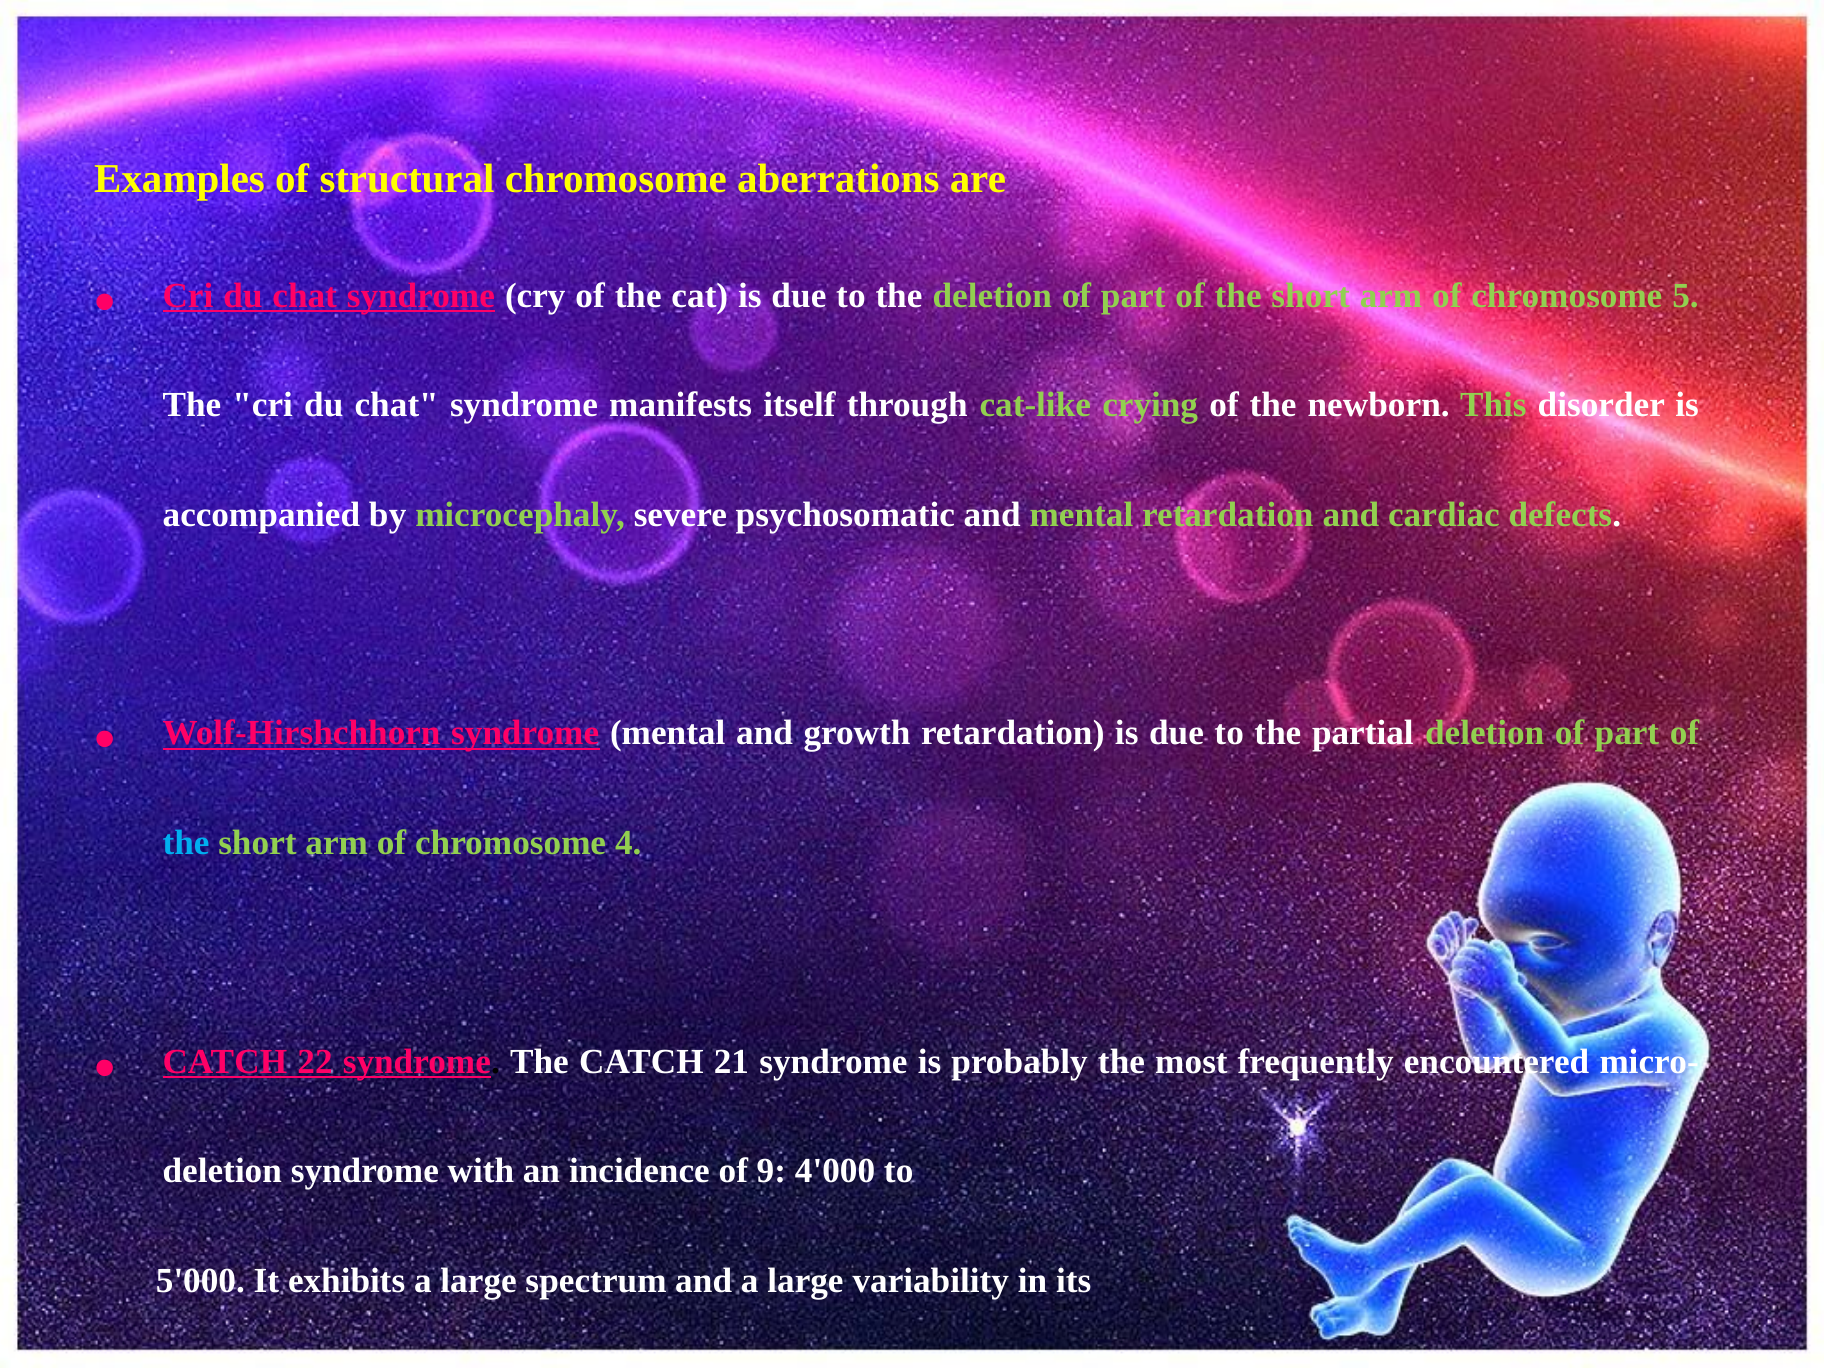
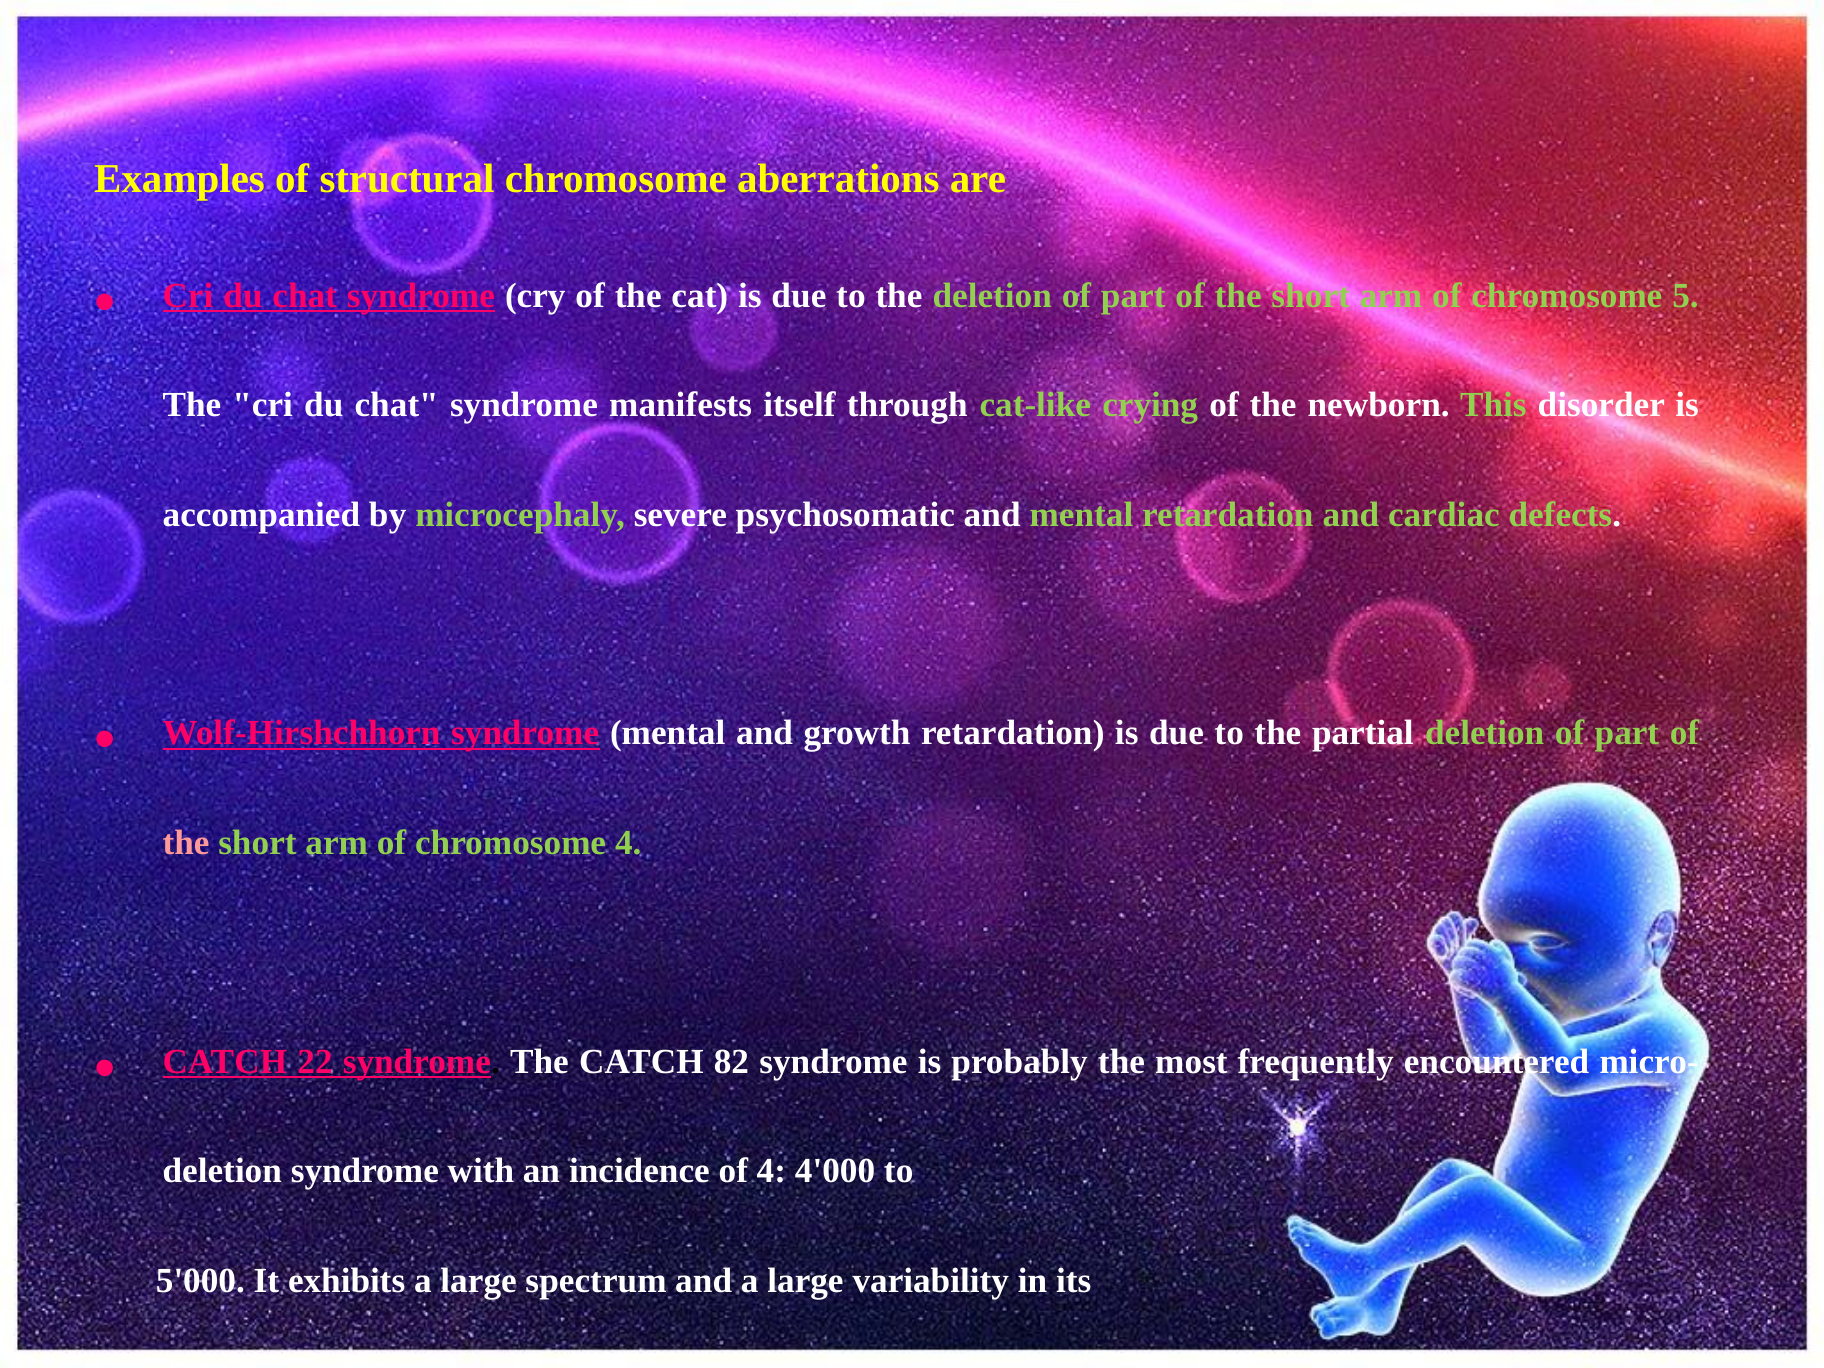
the at (186, 843) colour: light blue -> pink
21: 21 -> 82
of 9: 9 -> 4
